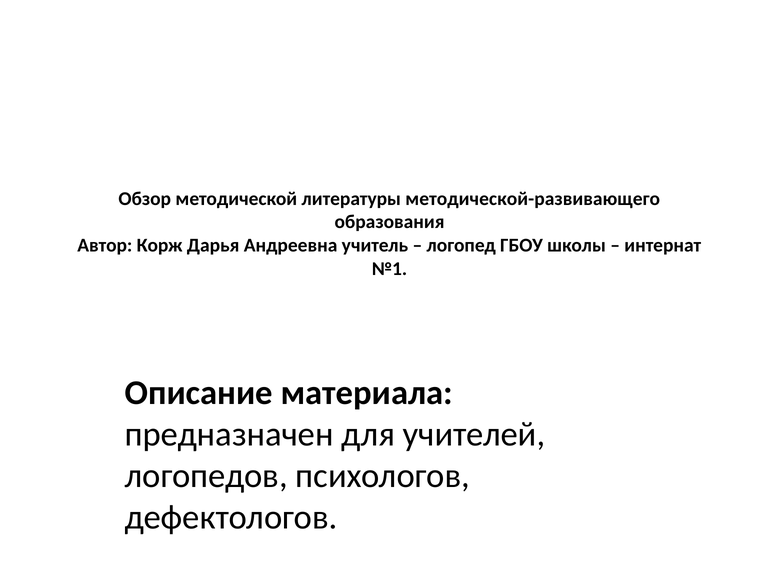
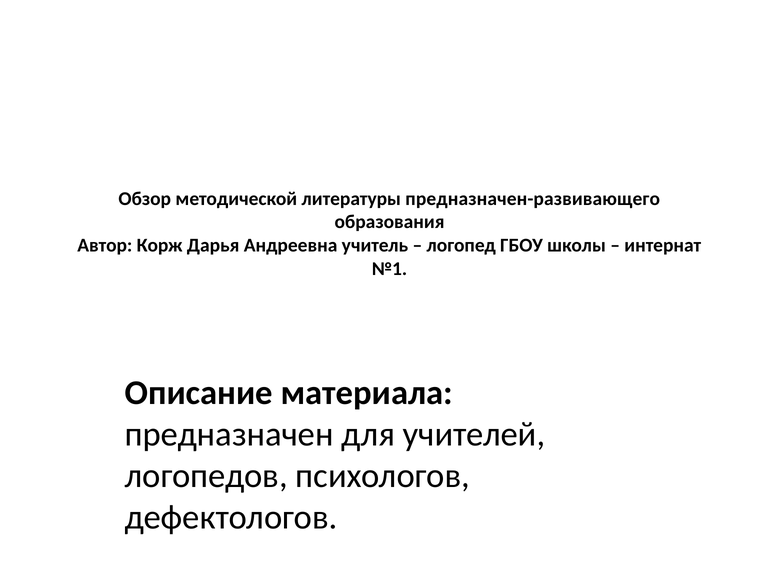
методической-развивающего: методической-развивающего -> предназначен-развивающего
